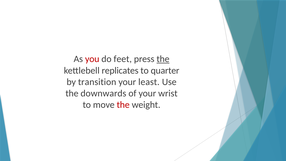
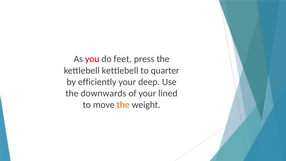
the at (163, 59) underline: present -> none
kettlebell replicates: replicates -> kettlebell
transition: transition -> efficiently
least: least -> deep
wrist: wrist -> lined
the at (123, 105) colour: red -> orange
